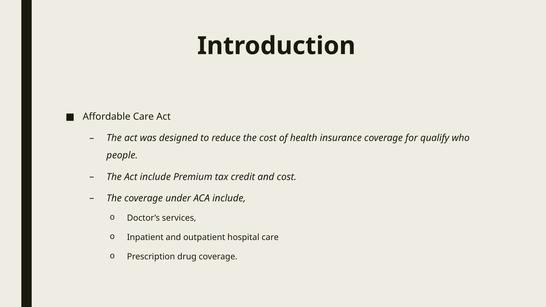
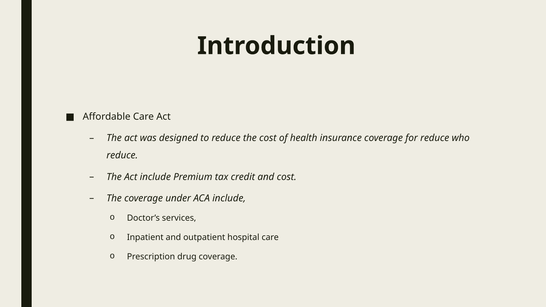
for qualify: qualify -> reduce
people at (122, 156): people -> reduce
